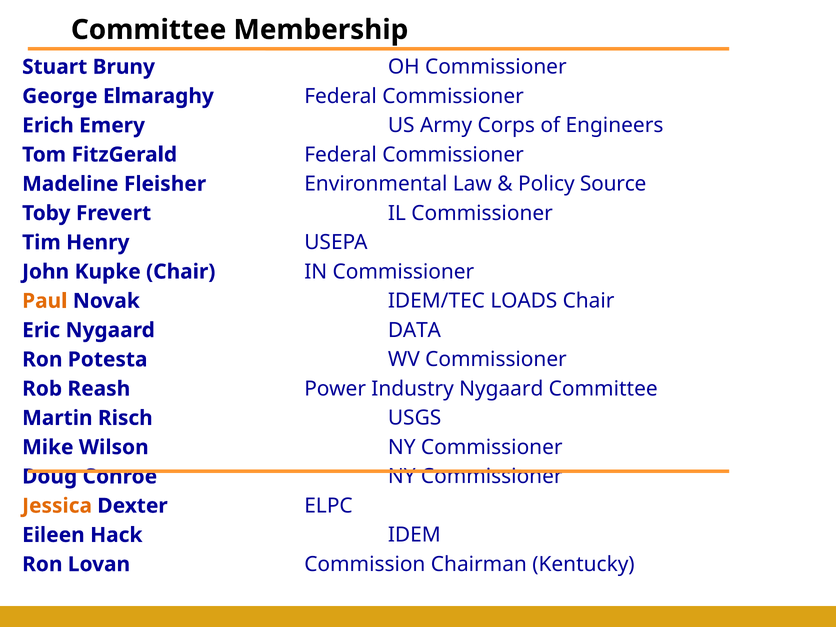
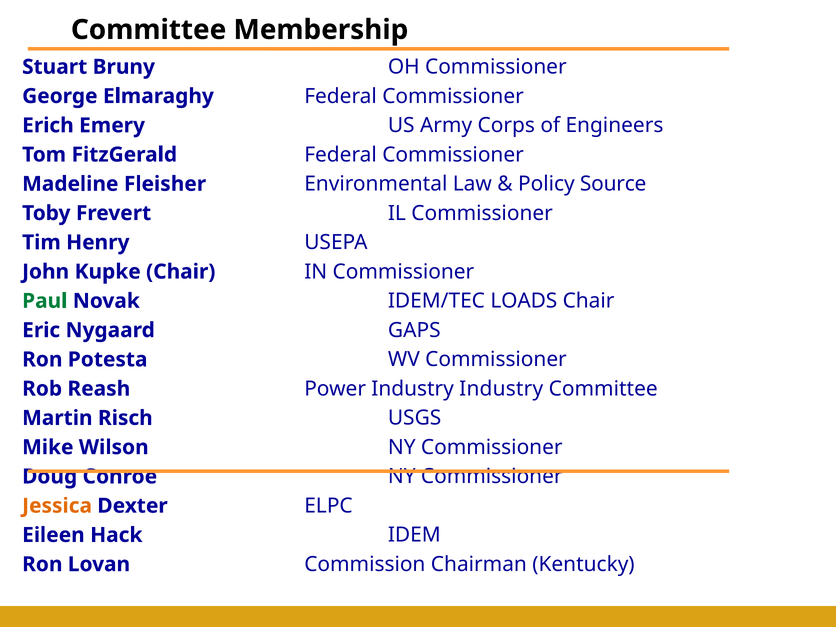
Paul colour: orange -> green
DATA: DATA -> GAPS
Industry Nygaard: Nygaard -> Industry
